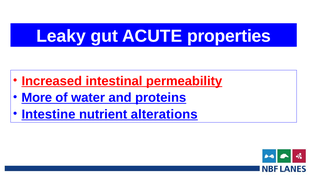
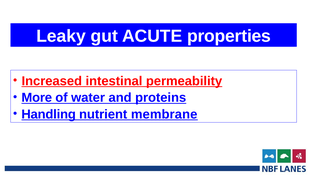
Intestine: Intestine -> Handling
alterations: alterations -> membrane
